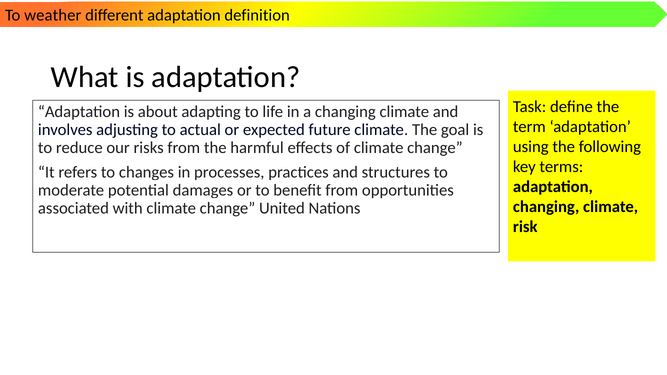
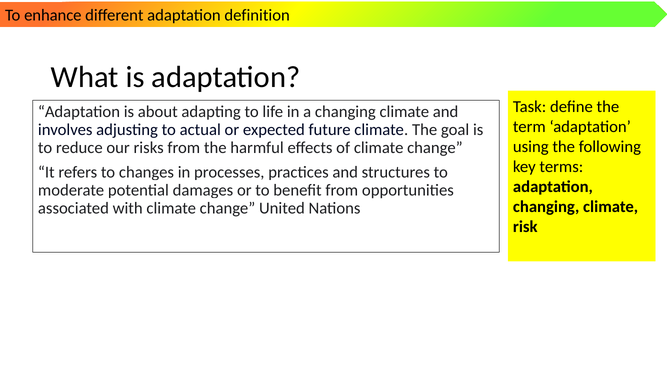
weather: weather -> enhance
